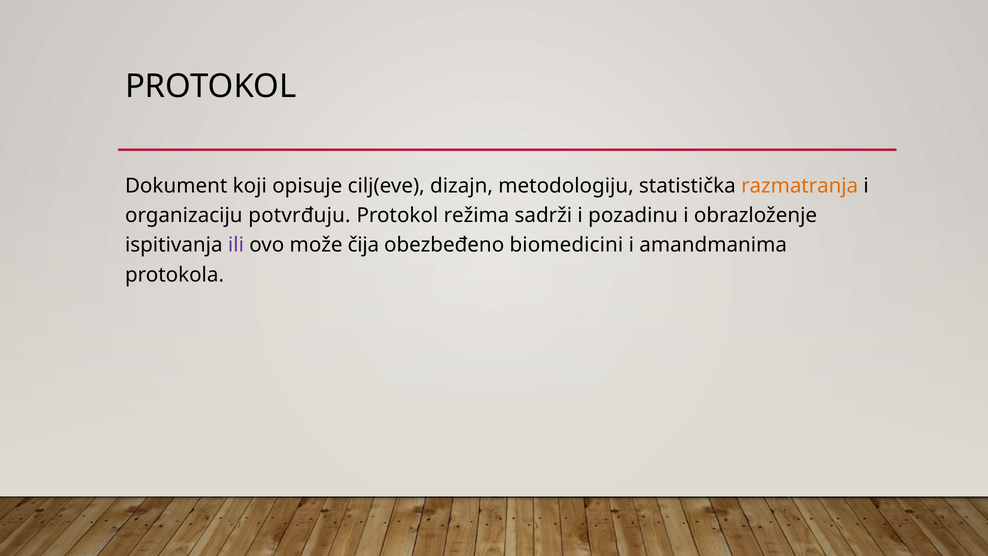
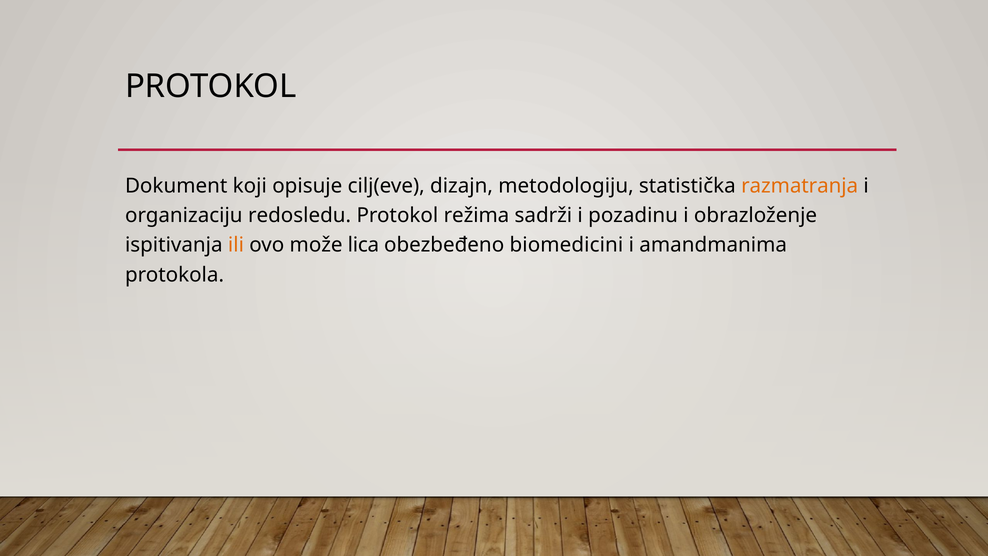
potvrđuju: potvrđuju -> redosledu
ili colour: purple -> orange
čija: čija -> lica
